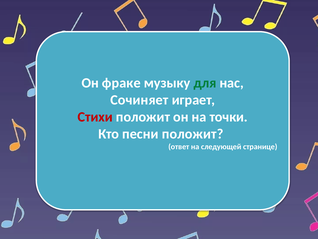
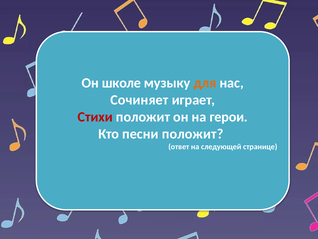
фраке: фраке -> школе
для colour: green -> orange
точки: точки -> герои
